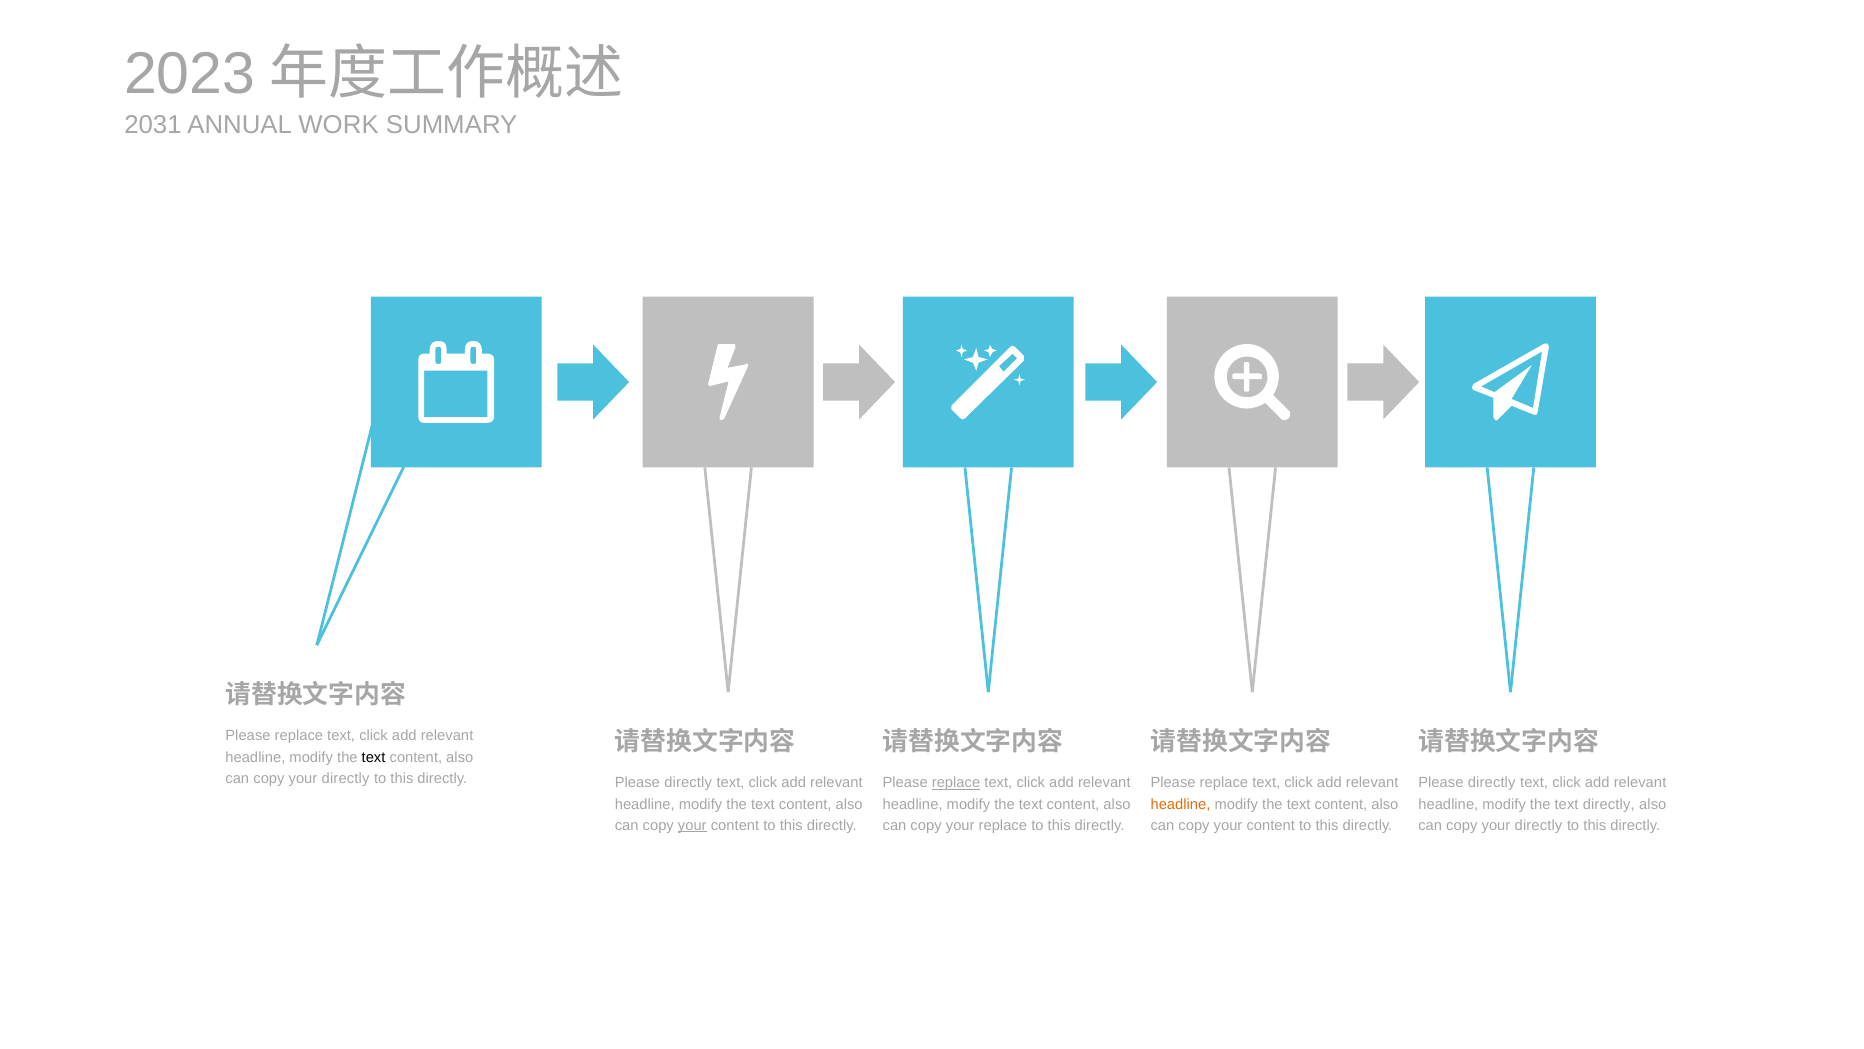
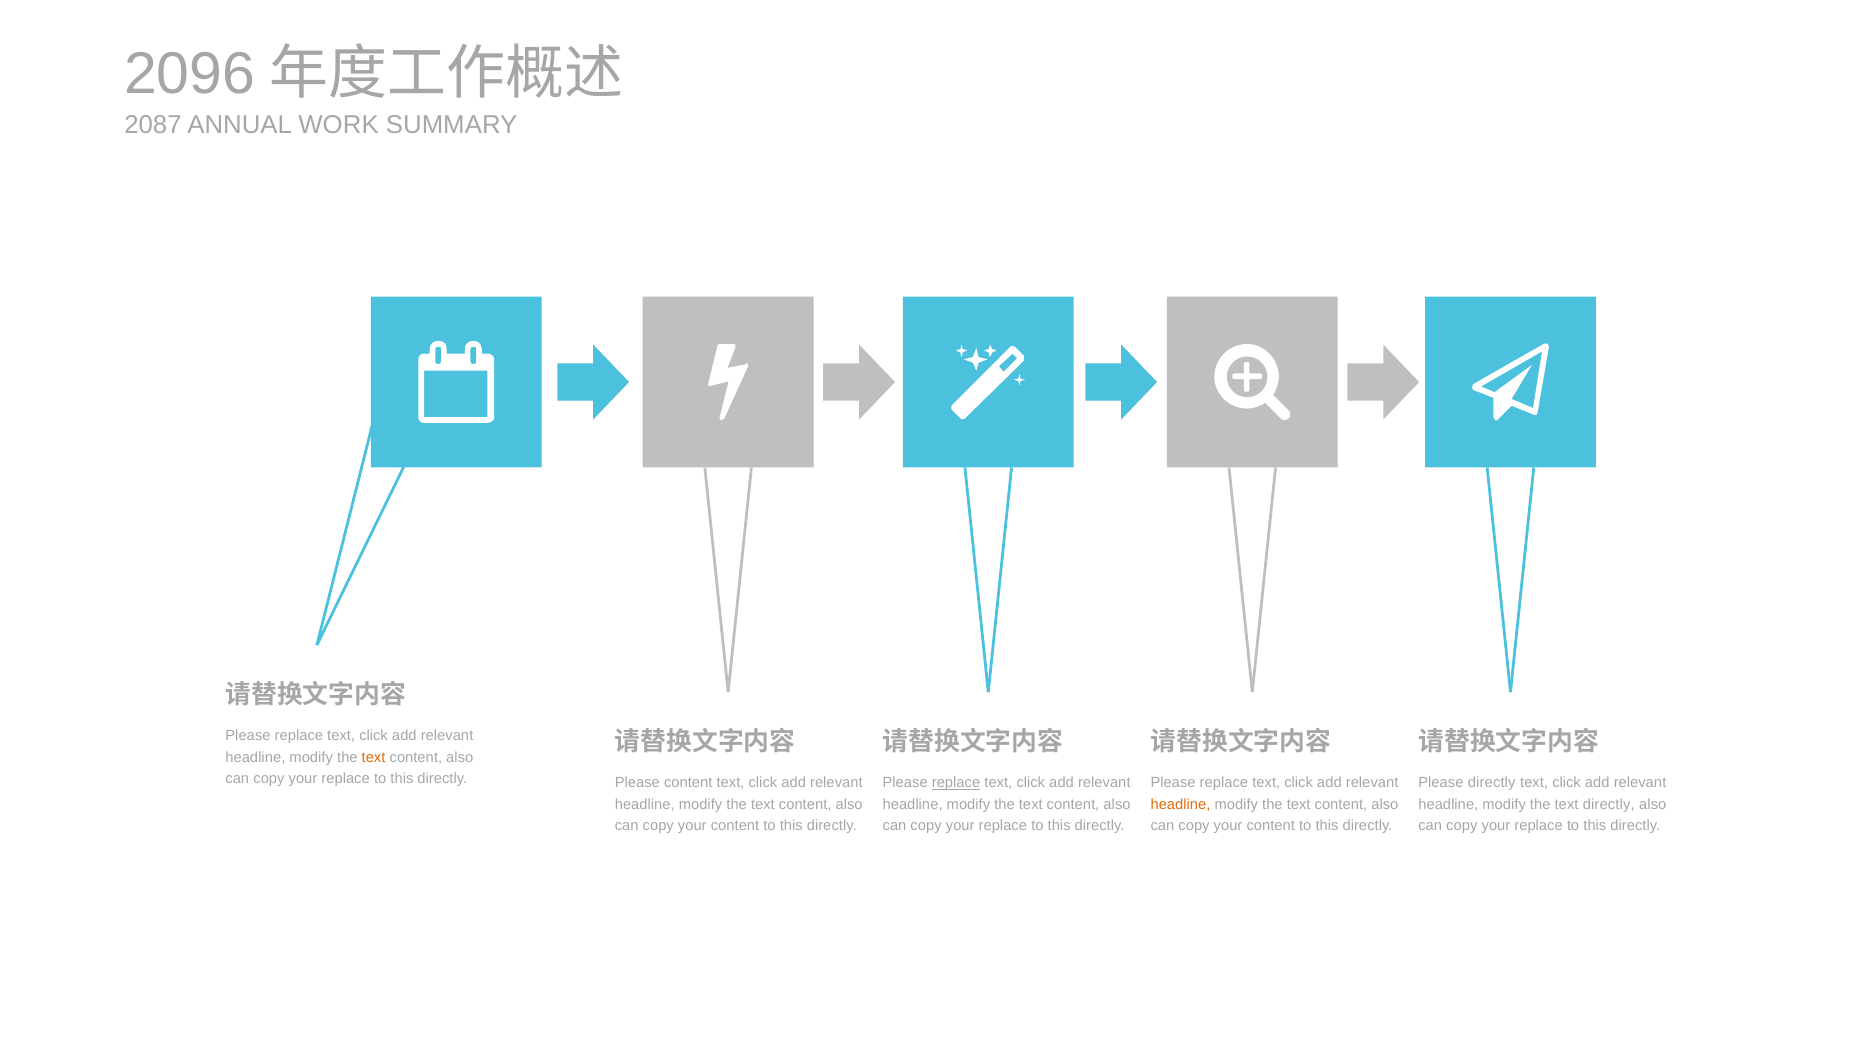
2023: 2023 -> 2096
2031: 2031 -> 2087
text at (374, 757) colour: black -> orange
directly at (346, 778): directly -> replace
directly at (688, 783): directly -> content
your at (692, 825) underline: present -> none
directly at (1539, 825): directly -> replace
